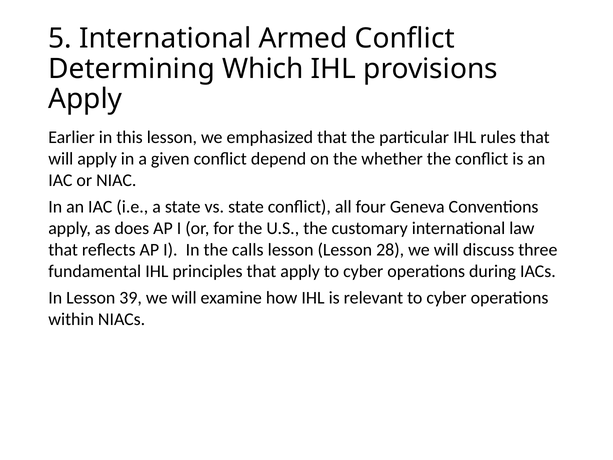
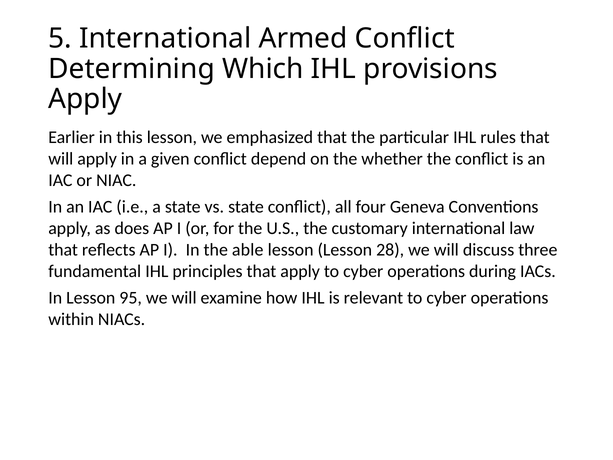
calls: calls -> able
39: 39 -> 95
